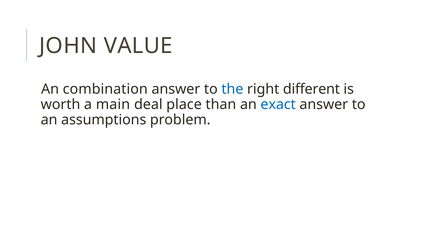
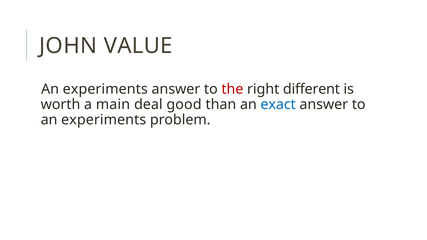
combination at (105, 89): combination -> experiments
the colour: blue -> red
place: place -> good
assumptions at (104, 120): assumptions -> experiments
